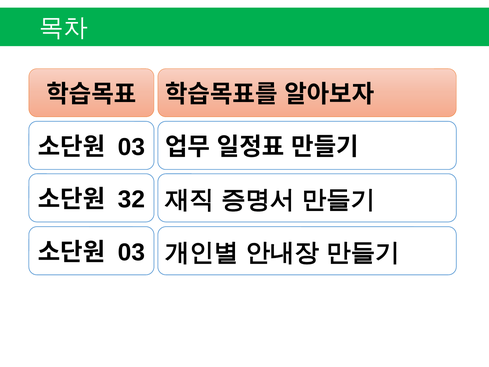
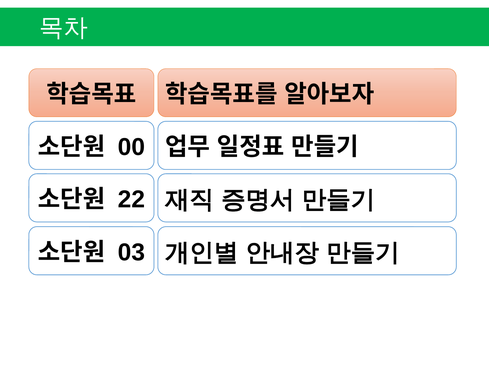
03 at (131, 147): 03 -> 00
32: 32 -> 22
